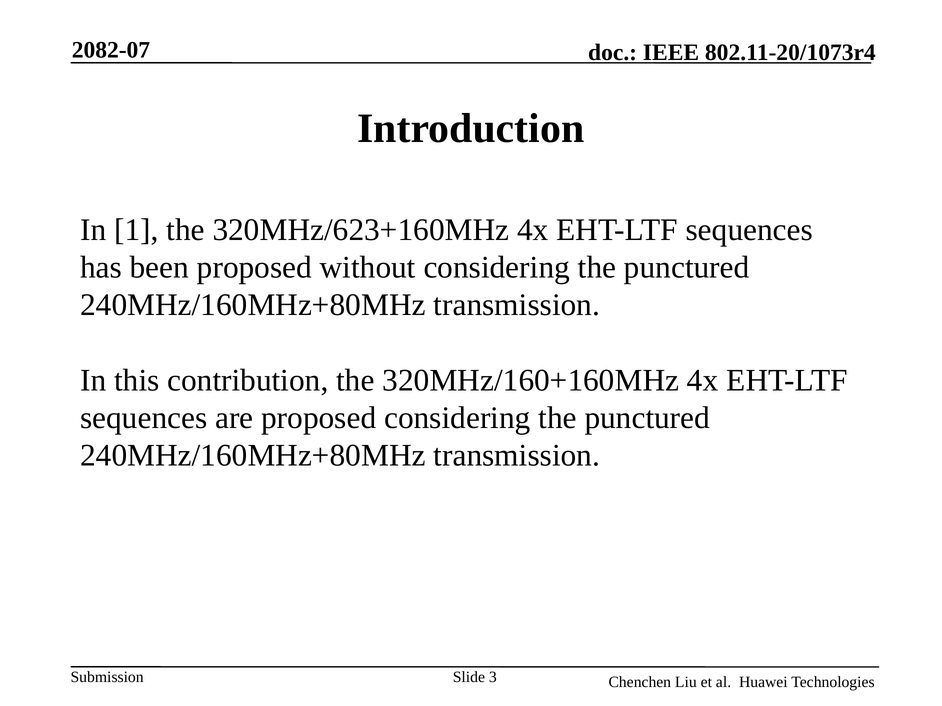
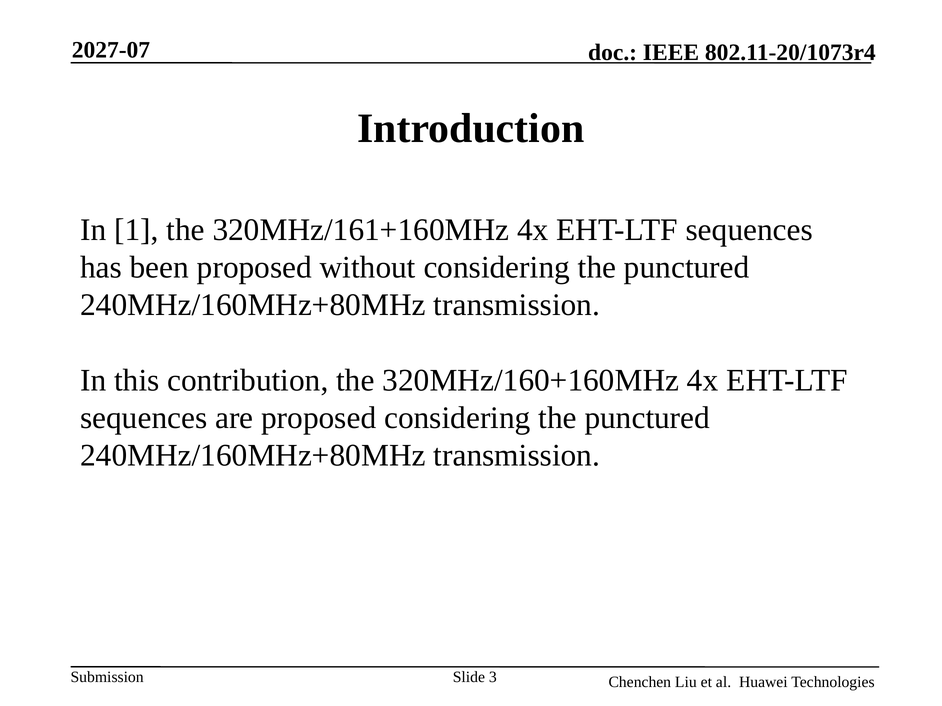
2082-07: 2082-07 -> 2027-07
320MHz/623+160MHz: 320MHz/623+160MHz -> 320MHz/161+160MHz
